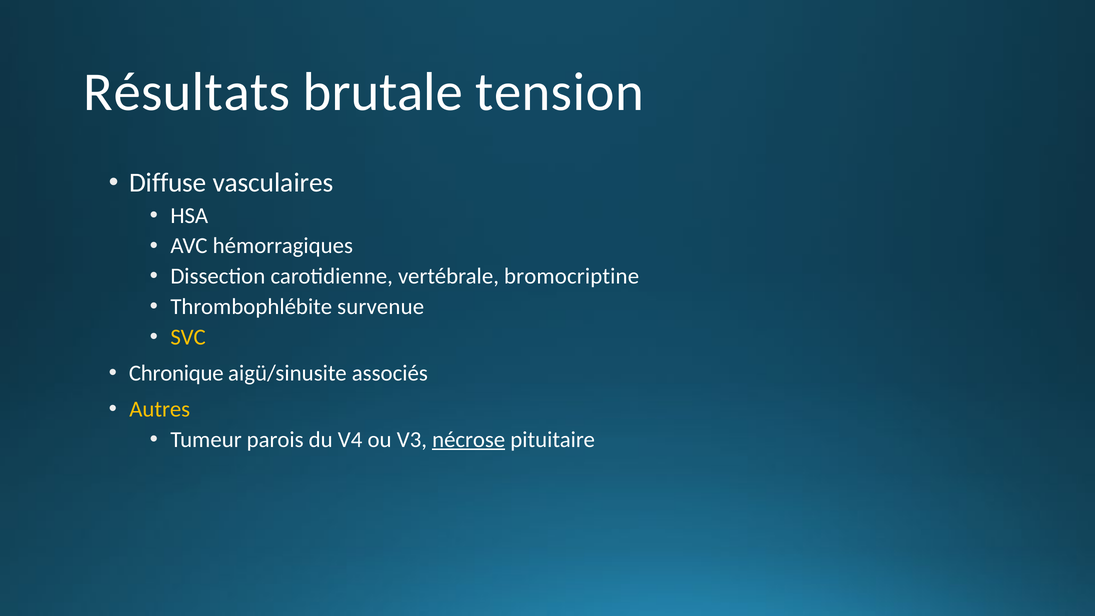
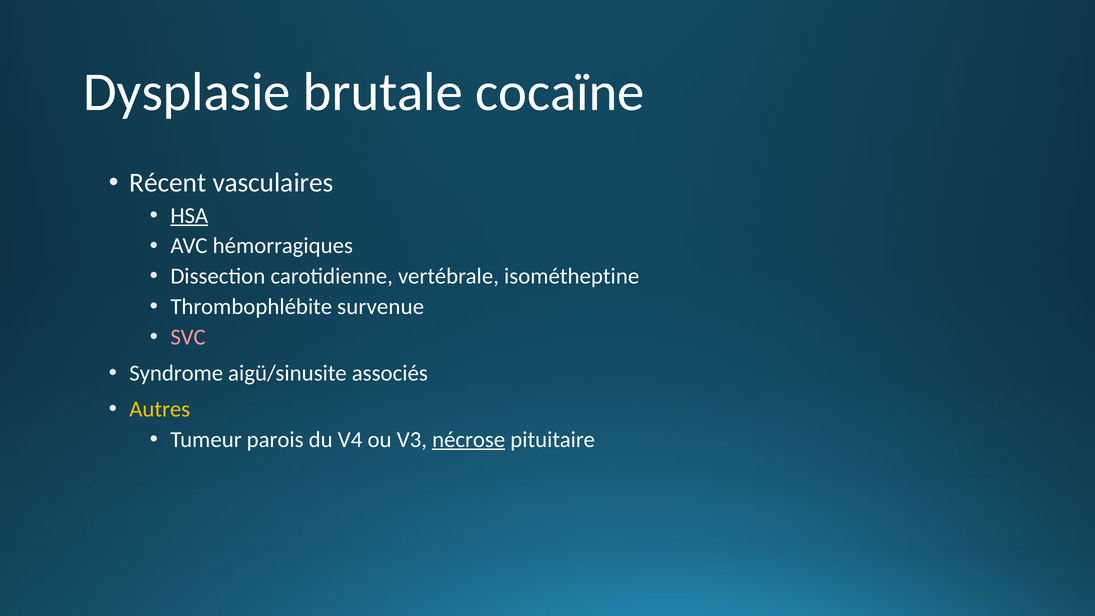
Résultats: Résultats -> Dysplasie
tension: tension -> cocaïne
Diffuse: Diffuse -> Récent
HSA underline: none -> present
bromocriptine: bromocriptine -> isométheptine
SVC colour: yellow -> pink
Chronique: Chronique -> Syndrome
